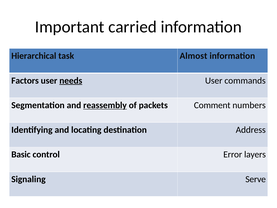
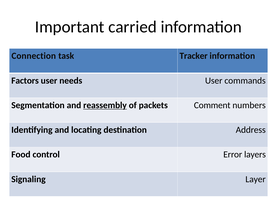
Hierarchical: Hierarchical -> Connection
Almost: Almost -> Tracker
needs underline: present -> none
Basic: Basic -> Food
Serve: Serve -> Layer
